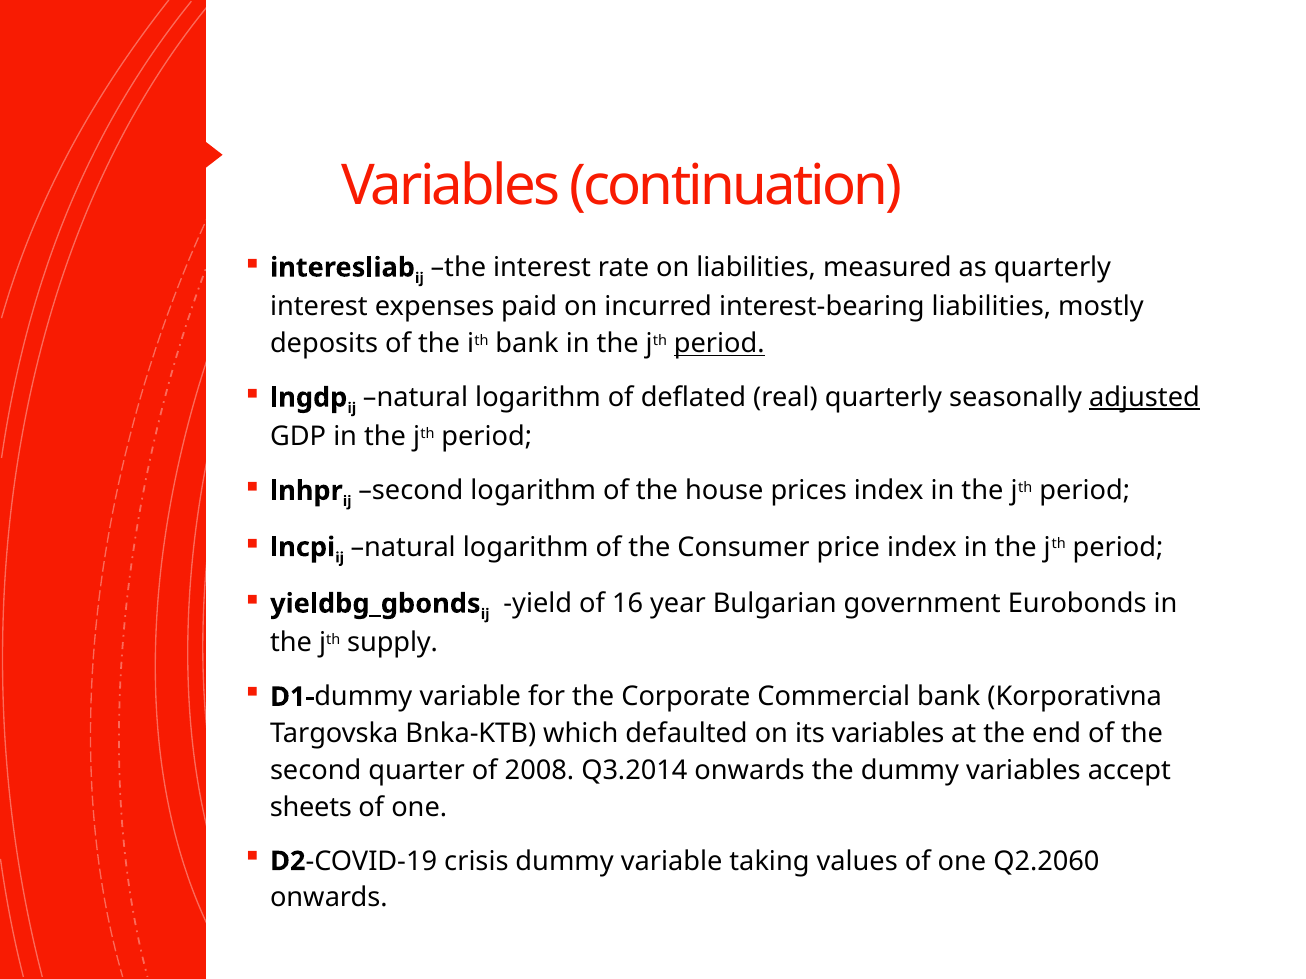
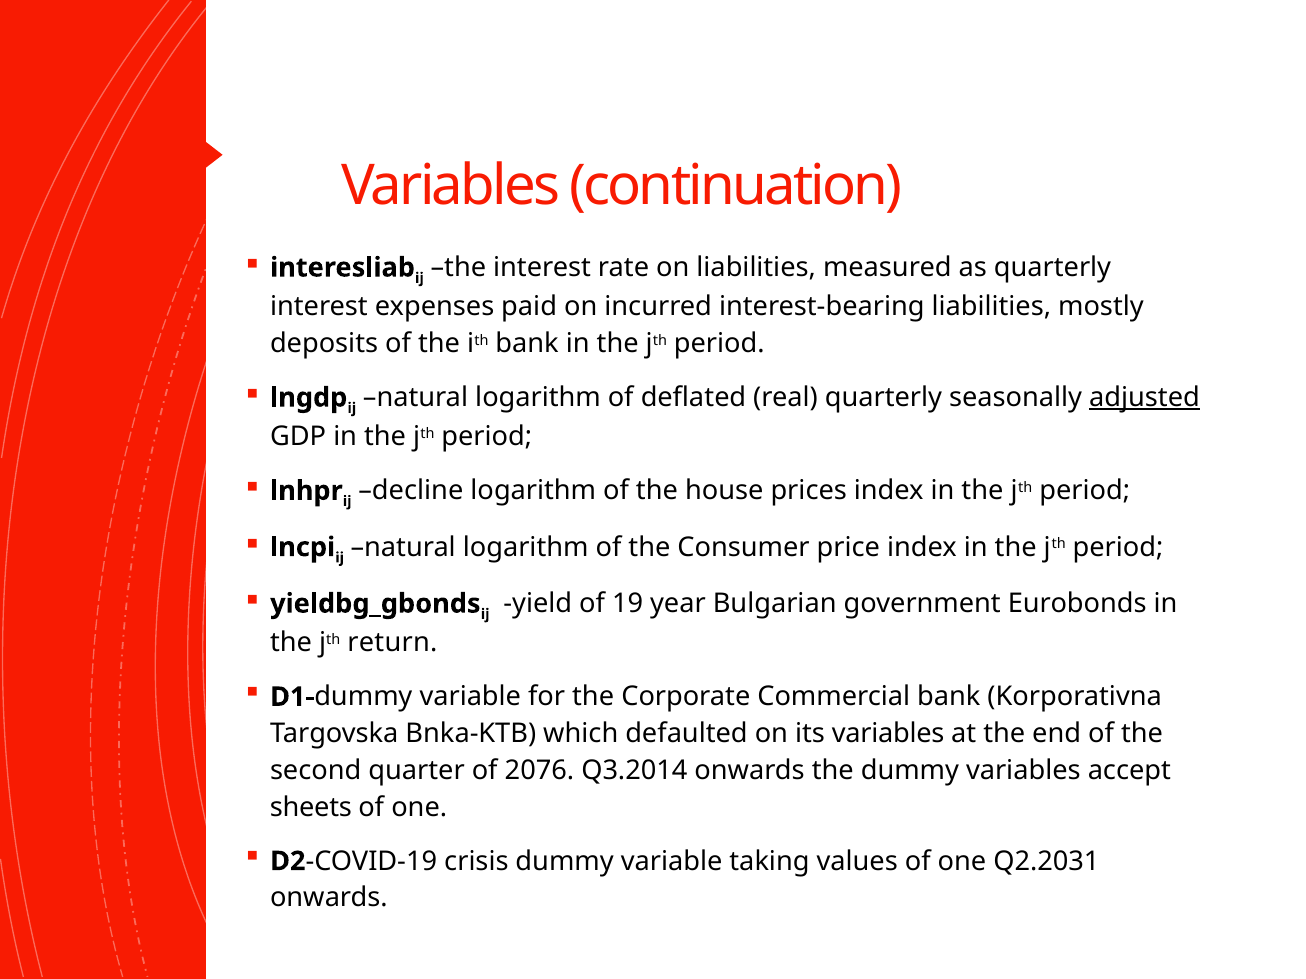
period at (719, 344) underline: present -> none
second at (411, 491): second -> decline
16: 16 -> 19
supply: supply -> return
2008: 2008 -> 2076
Q2.2060: Q2.2060 -> Q2.2031
